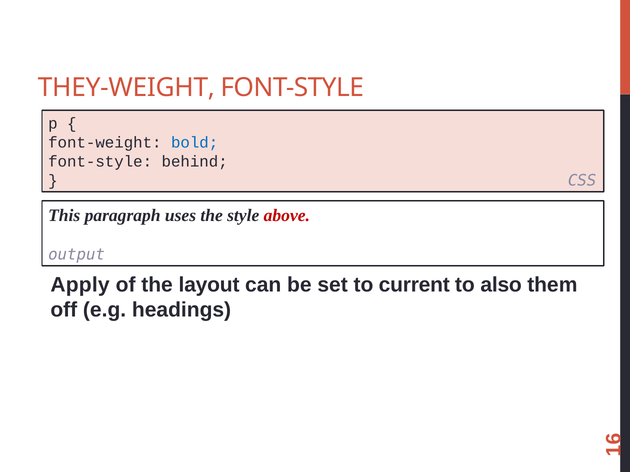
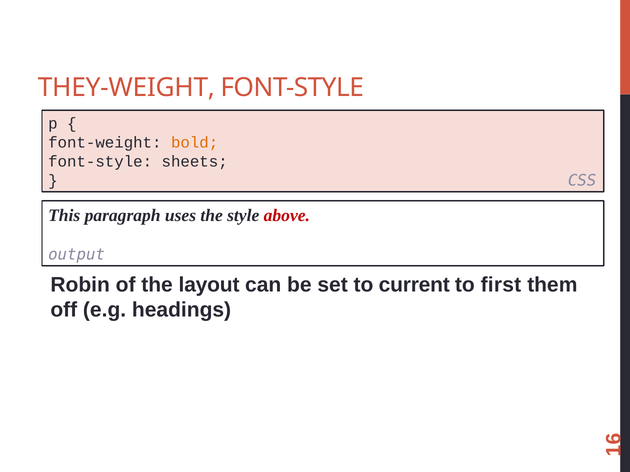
bold colour: blue -> orange
behind: behind -> sheets
Apply: Apply -> Robin
also: also -> first
